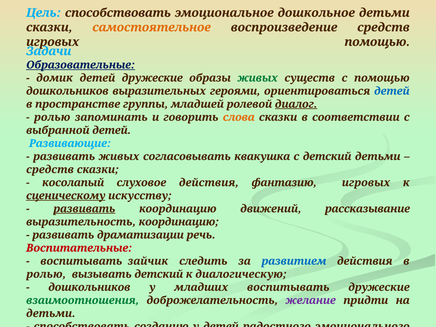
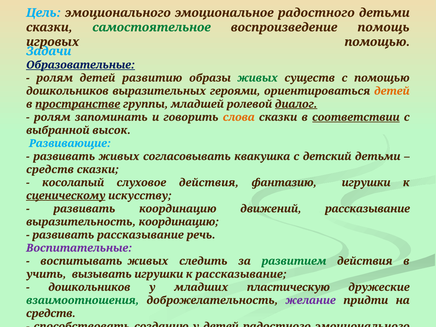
Цель способствовать: способствовать -> эмоционального
эмоциональное дошкольное: дошкольное -> радостного
самостоятельное colour: orange -> green
воспроизведение средств: средств -> помощь
домик at (55, 78): домик -> ролям
детей дружеские: дружеские -> развитию
детей at (392, 91) colour: blue -> orange
пространстве underline: none -> present
ролью at (52, 117): ролью -> ролям
соответствии underline: none -> present
выбранной детей: детей -> высок
фантазию игровых: игровых -> игрушки
развивать at (84, 209) underline: present -> none
развивать драматизации: драматизации -> рассказывание
Воспитательные colour: red -> purple
воспитывать зайчик: зайчик -> живых
развитием colour: blue -> green
ролью at (46, 274): ролью -> учить
вызывать детский: детский -> игрушки
к диалогическую: диалогическую -> рассказывание
младших воспитывать: воспитывать -> пластическую
детьми at (51, 313): детьми -> средств
